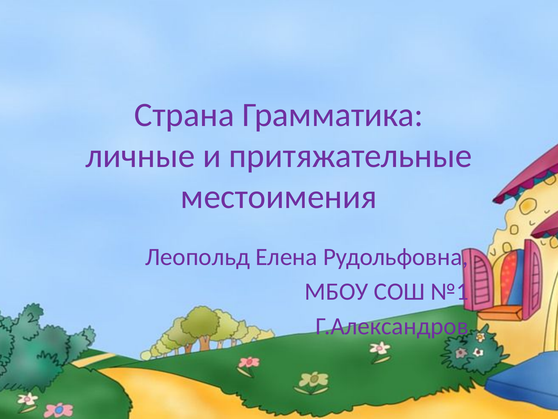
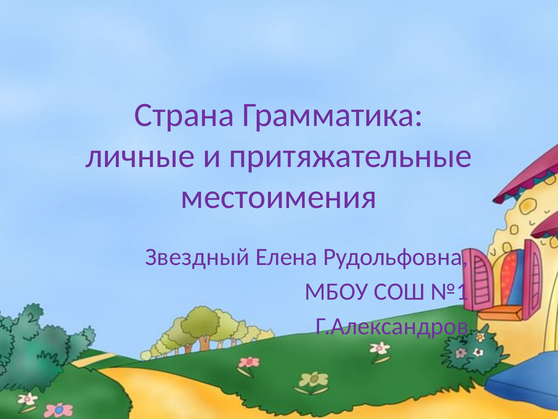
Леопольд: Леопольд -> Звездный
